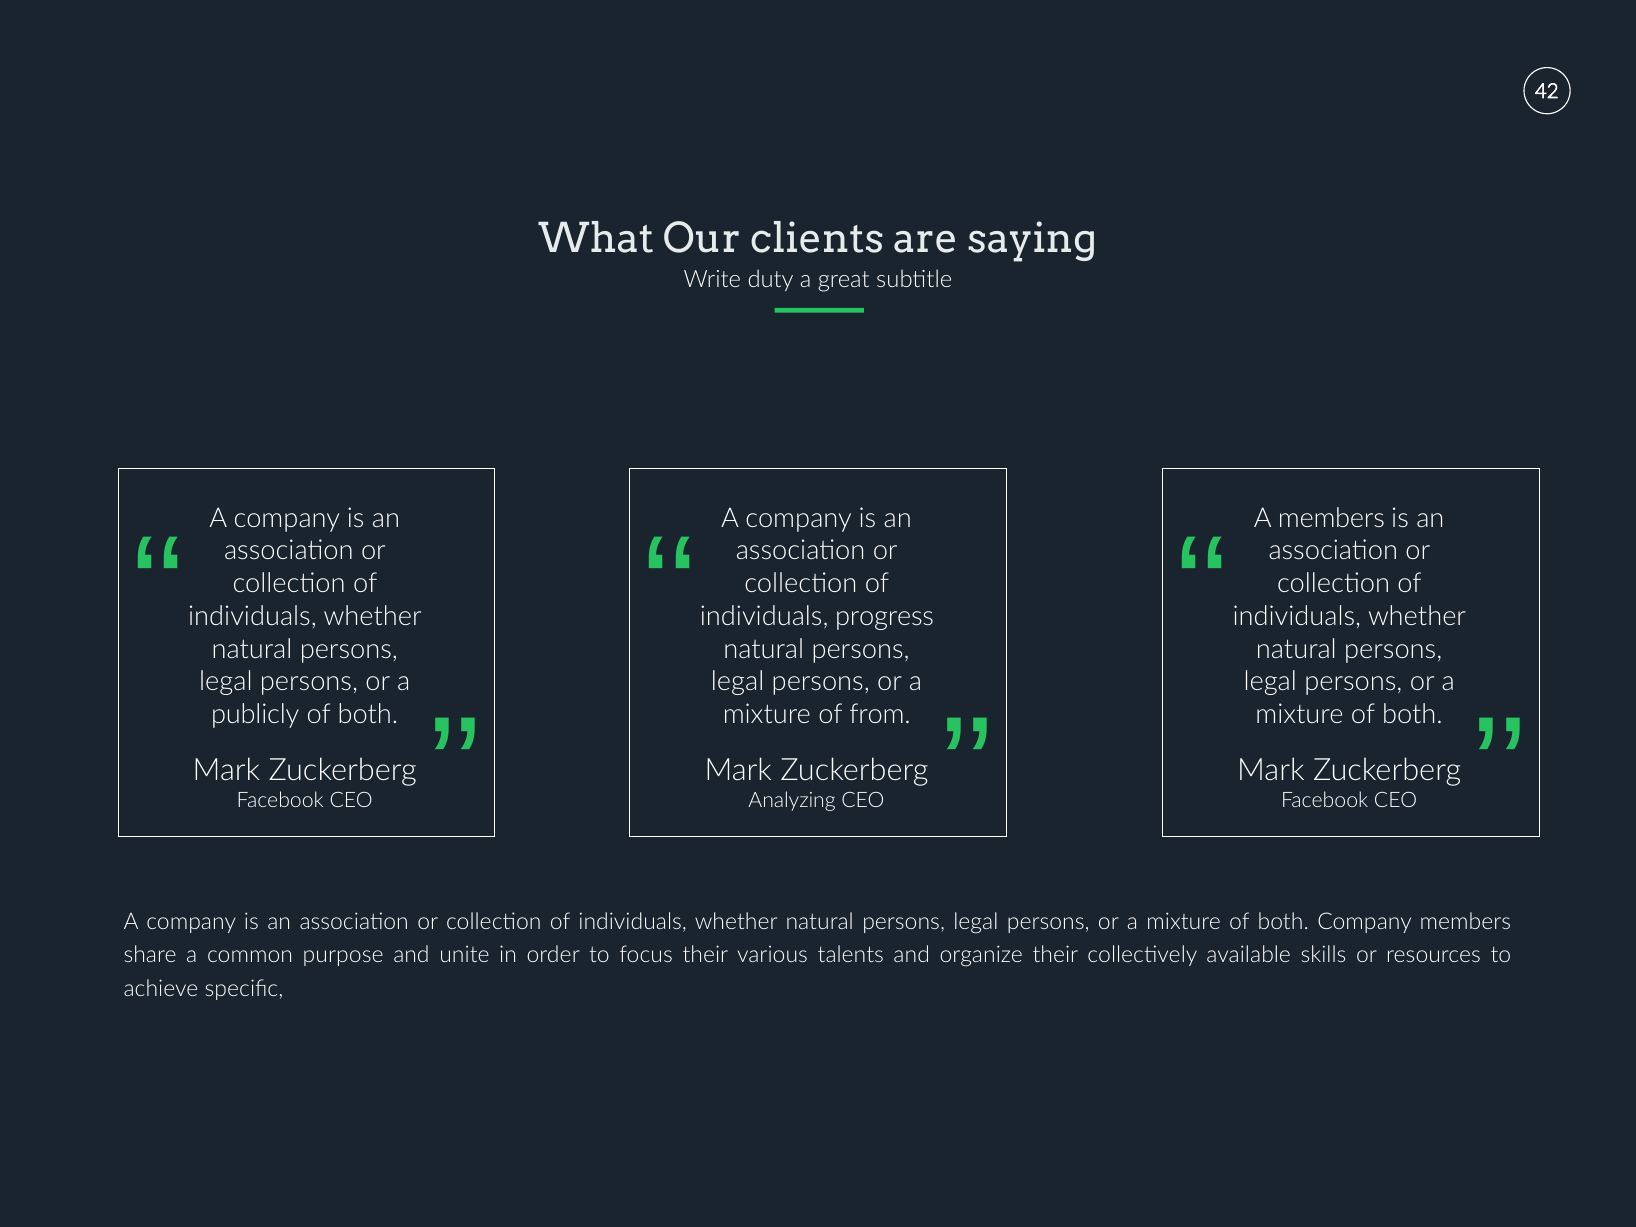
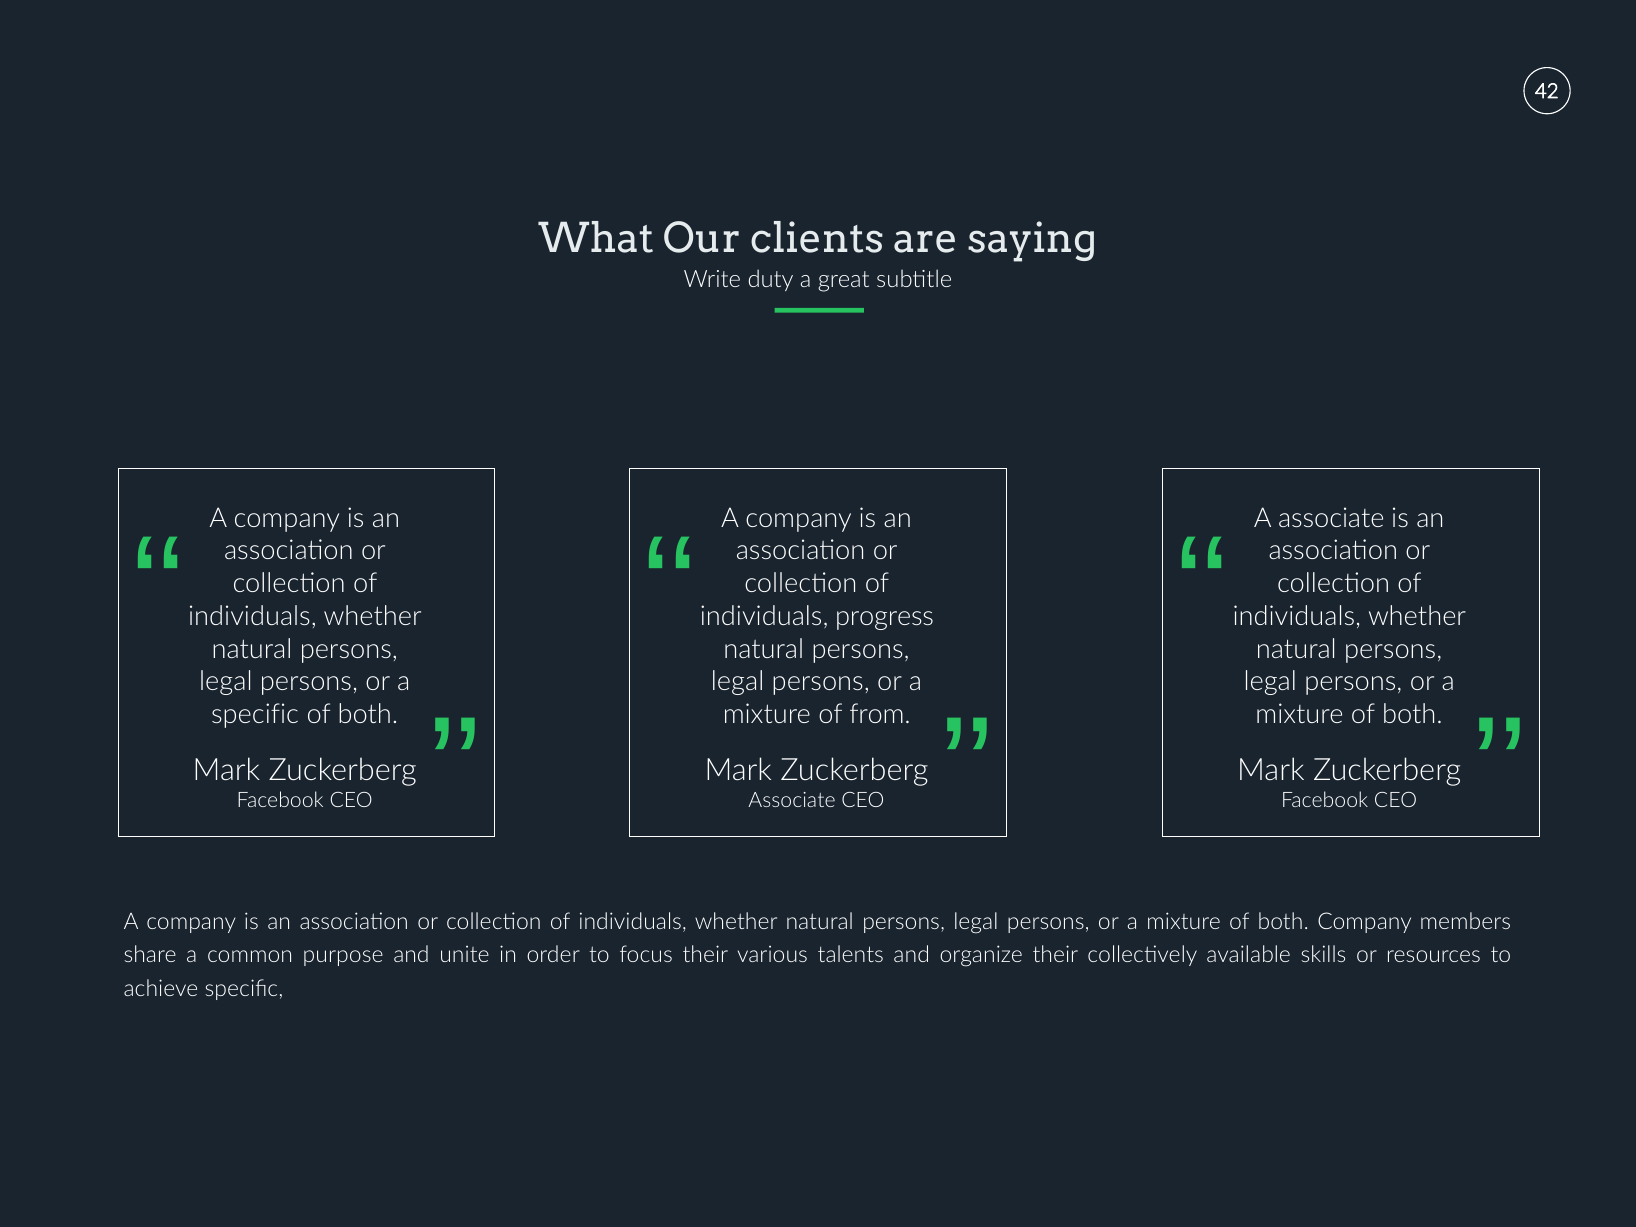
A members: members -> associate
publicly at (255, 714): publicly -> specific
Analyzing at (792, 800): Analyzing -> Associate
